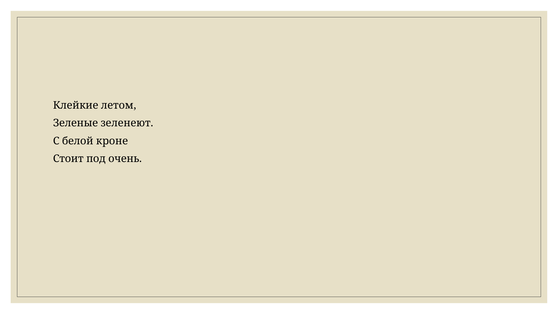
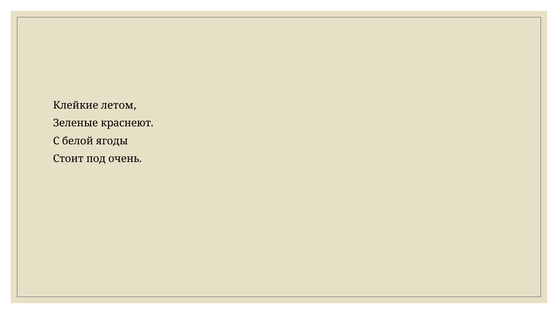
зеленеют: зеленеют -> краснеют
кроне: кроне -> ягоды
